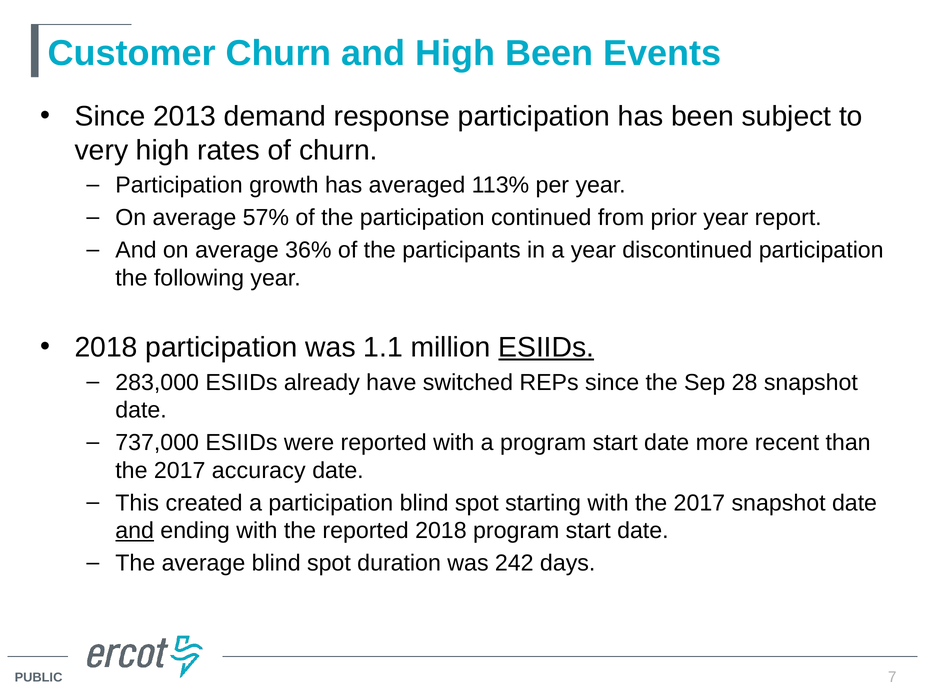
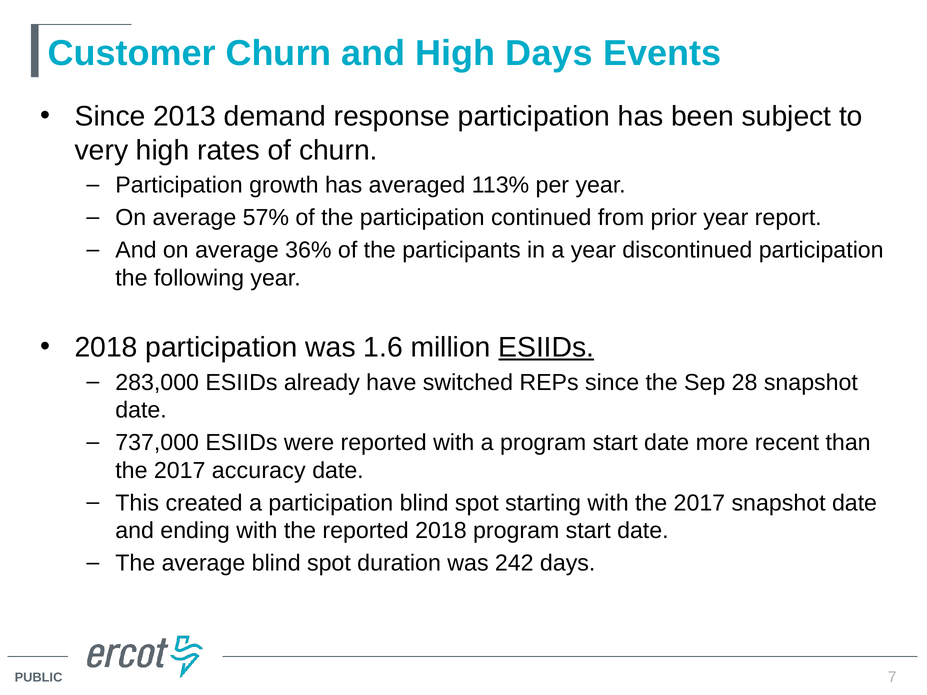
High Been: Been -> Days
1.1: 1.1 -> 1.6
and at (135, 531) underline: present -> none
